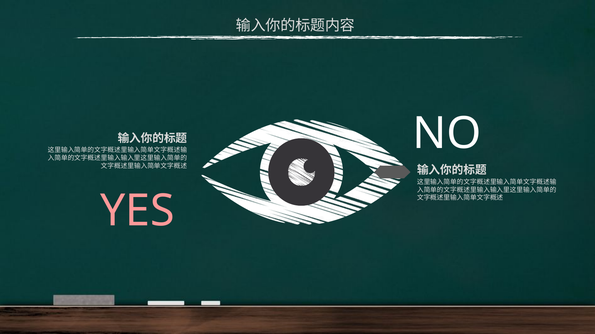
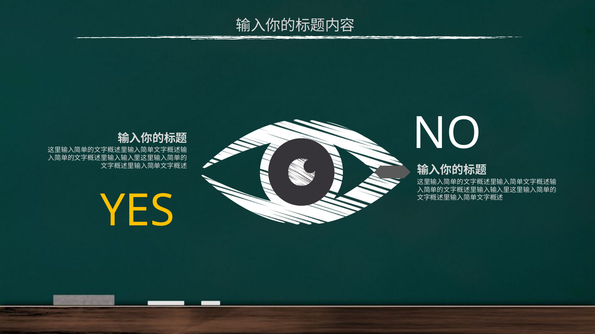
YES colour: pink -> yellow
